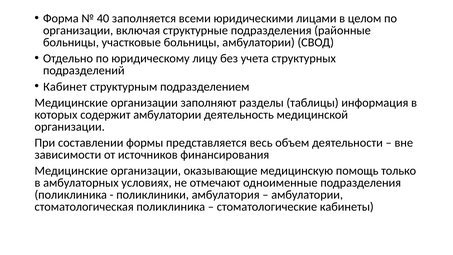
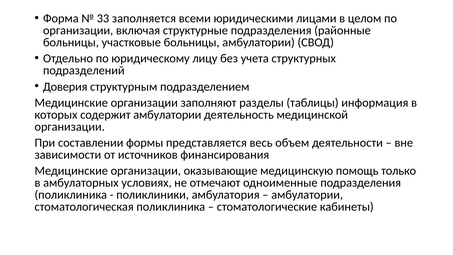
40: 40 -> 33
Кабинет: Кабинет -> Доверия
